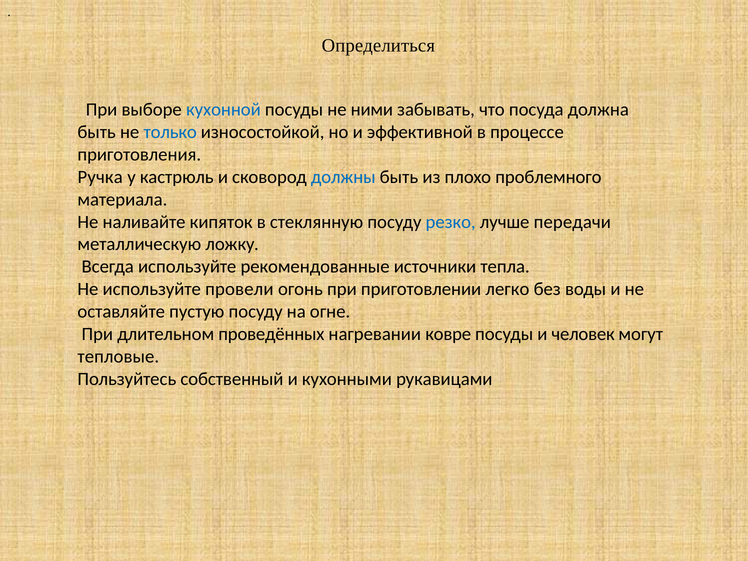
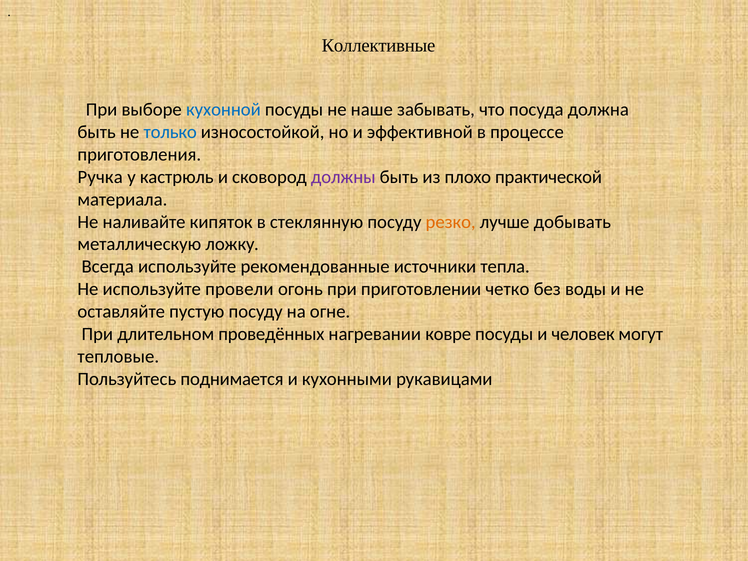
Определиться: Определиться -> Коллективные
ними: ними -> наше
должны colour: blue -> purple
проблемного: проблемного -> практической
резко colour: blue -> orange
передачи: передачи -> добывать
легко: легко -> четко
собственный: собственный -> поднимается
